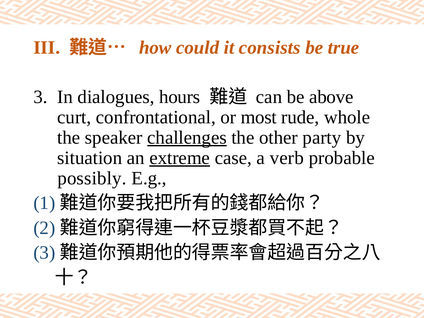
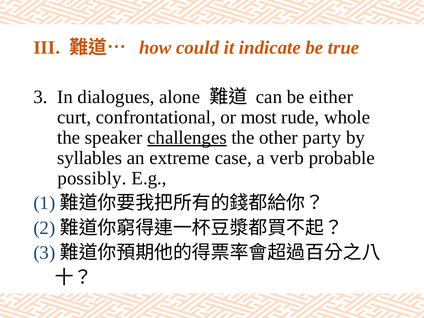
consists: consists -> indicate
hours: hours -> alone
above: above -> either
situation: situation -> syllables
extreme underline: present -> none
